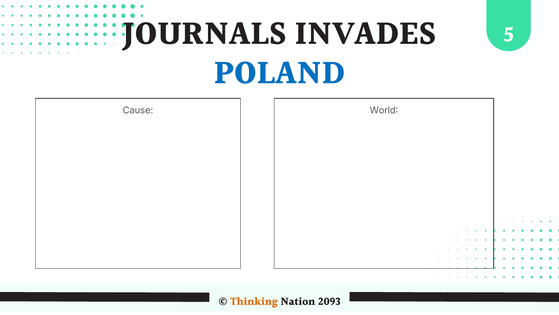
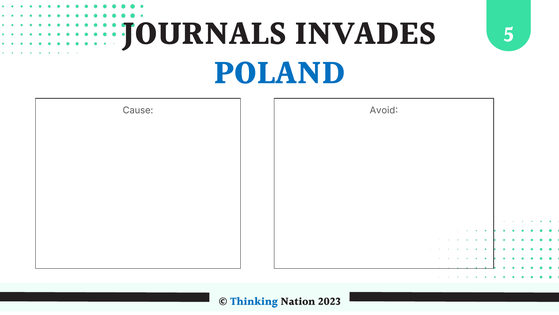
World: World -> Avoid
Thinking colour: orange -> blue
2093: 2093 -> 2023
